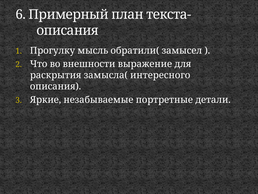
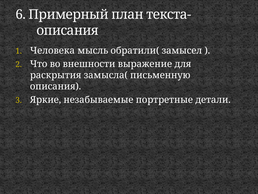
Прогулку: Прогулку -> Человека
интересного: интересного -> письменную
